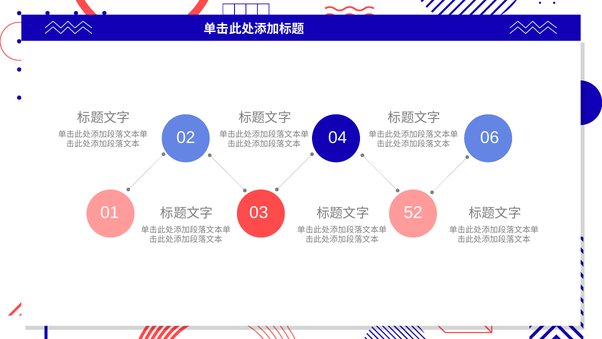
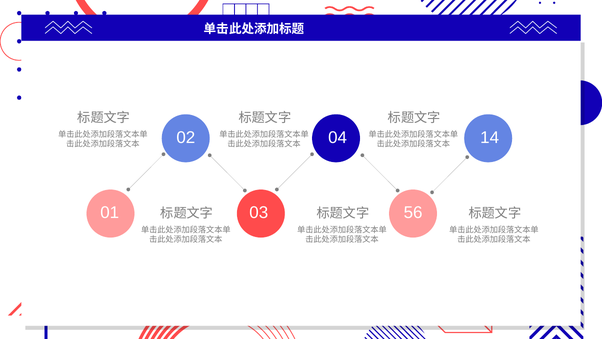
06: 06 -> 14
52: 52 -> 56
